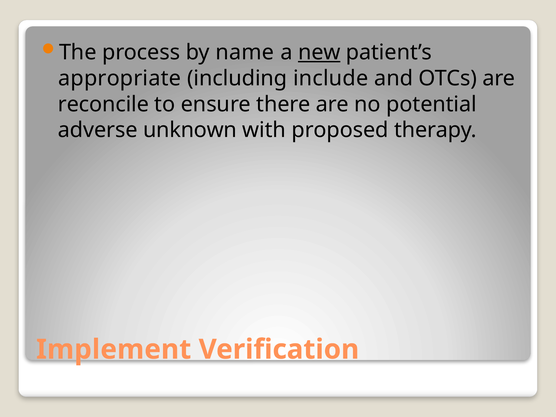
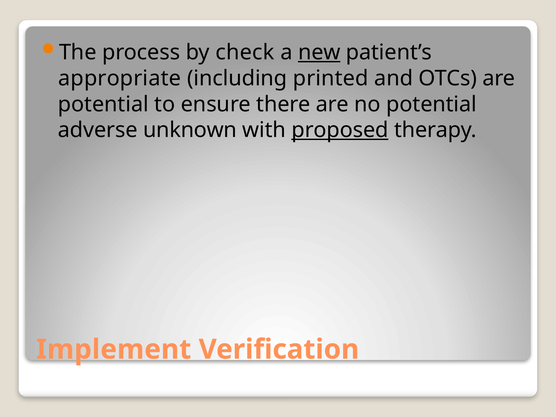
name: name -> check
include: include -> printed
reconcile at (103, 104): reconcile -> potential
proposed underline: none -> present
